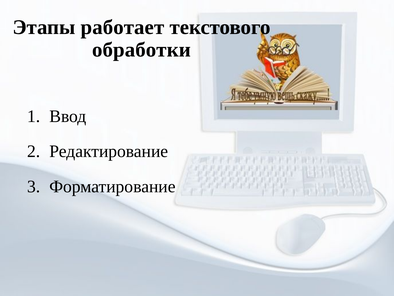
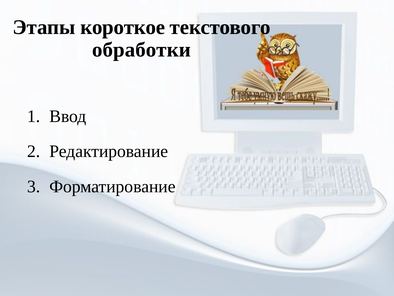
работает: работает -> короткое
